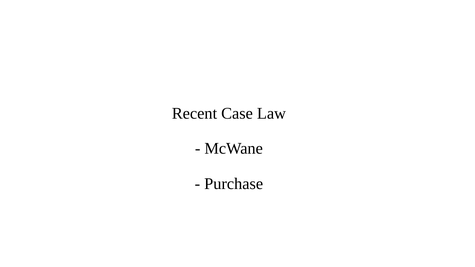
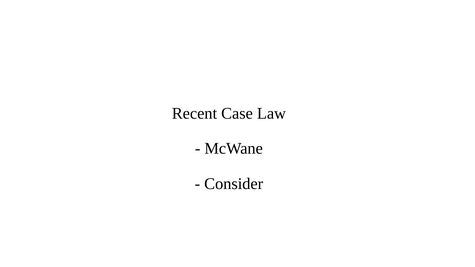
Purchase: Purchase -> Consider
